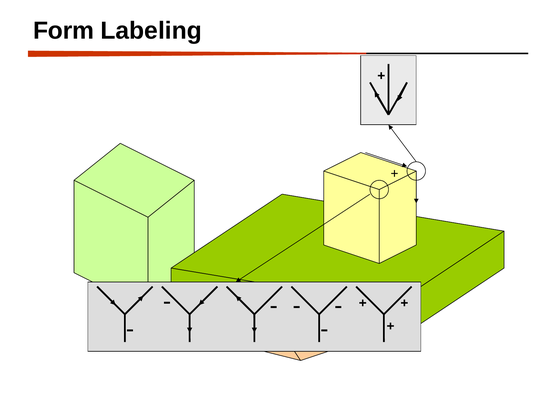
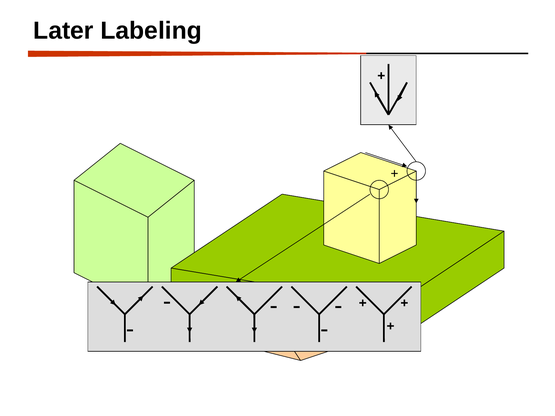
Form: Form -> Later
